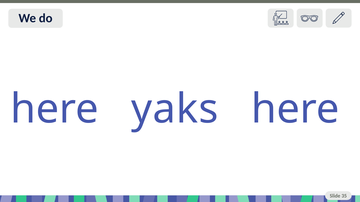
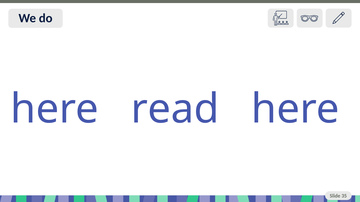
yaks: yaks -> read
